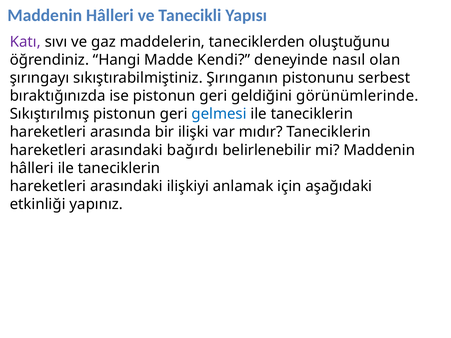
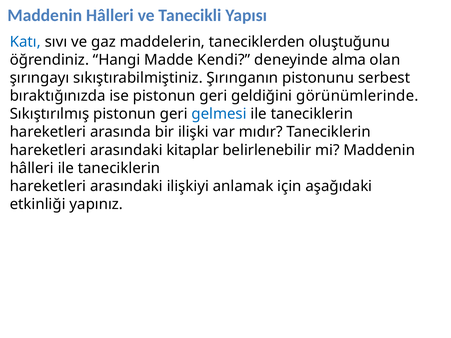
Katı colour: purple -> blue
nasıl: nasıl -> alma
bağırdı: bağırdı -> kitaplar
